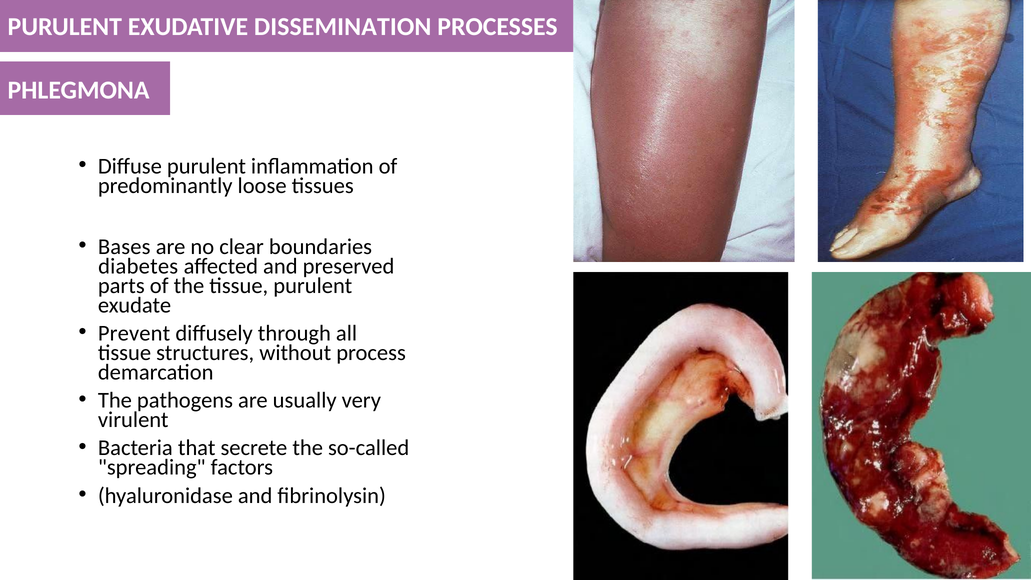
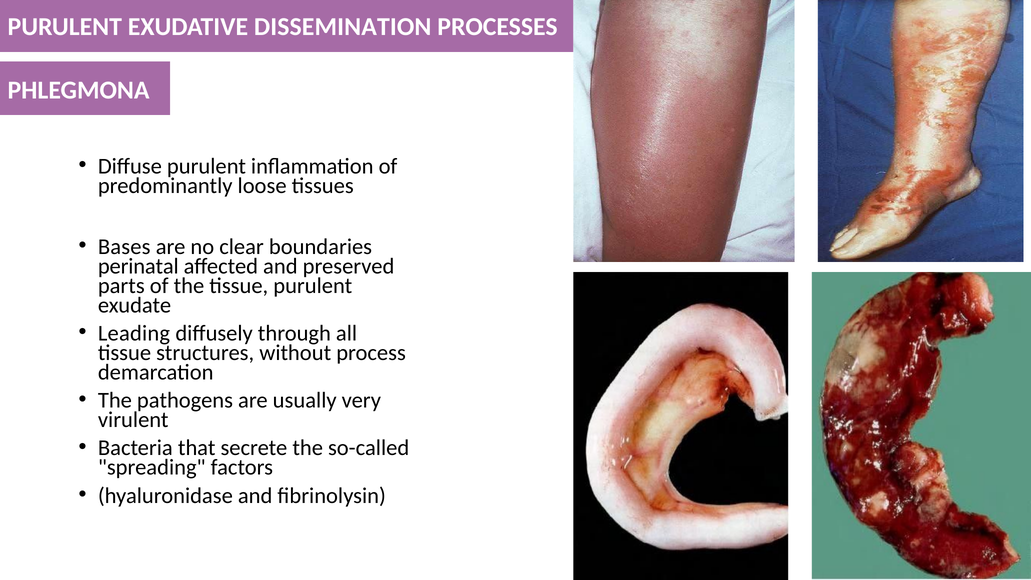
diabetes: diabetes -> perinatal
Prevent: Prevent -> Leading
